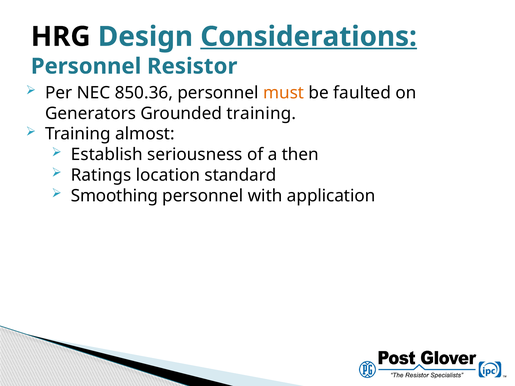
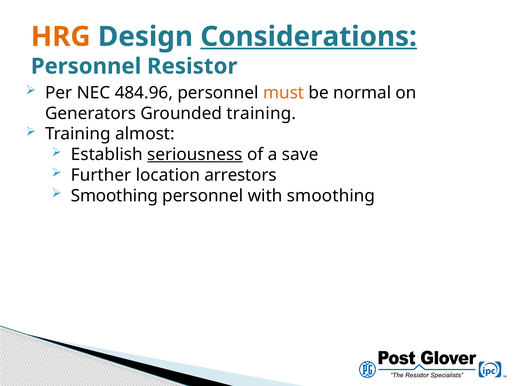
HRG colour: black -> orange
850.36: 850.36 -> 484.96
faulted: faulted -> normal
seriousness underline: none -> present
then: then -> save
Ratings: Ratings -> Further
standard: standard -> arrestors
with application: application -> smoothing
